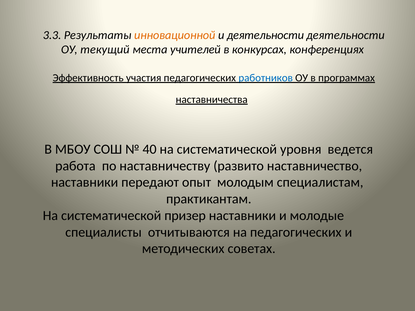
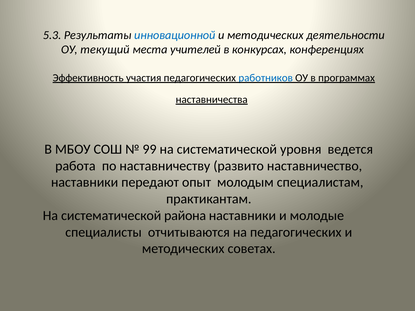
3.3: 3.3 -> 5.3
инновационной colour: orange -> blue
деятельности at (265, 35): деятельности -> методических
40: 40 -> 99
призер: призер -> района
